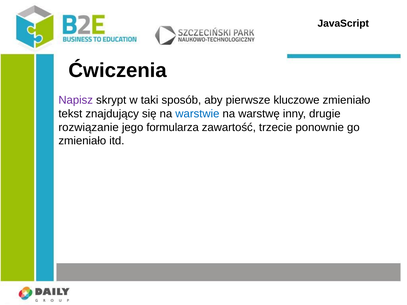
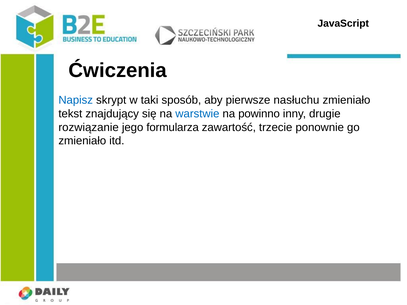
Napisz colour: purple -> blue
kluczowe: kluczowe -> nasłuchu
warstwę: warstwę -> powinno
